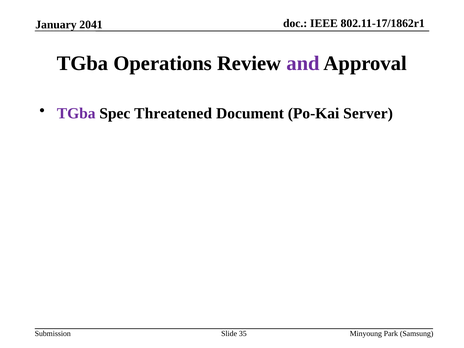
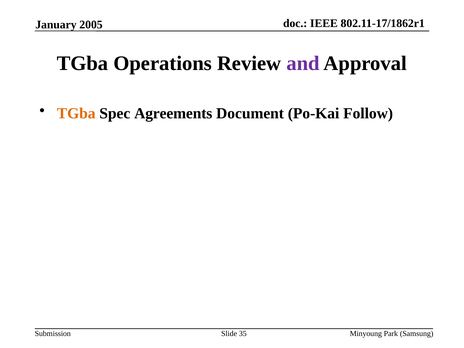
2041: 2041 -> 2005
TGba at (76, 113) colour: purple -> orange
Threatened: Threatened -> Agreements
Server: Server -> Follow
